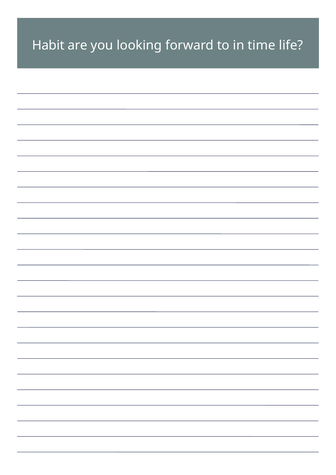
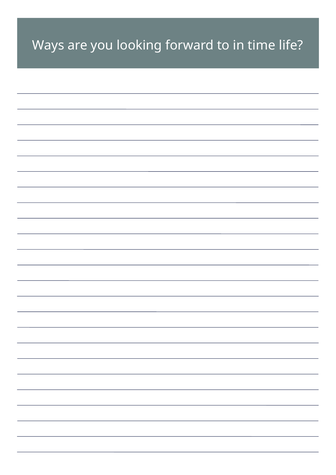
Habit: Habit -> Ways
